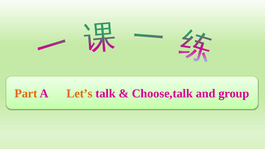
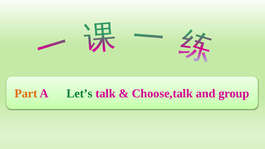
Let’s colour: orange -> green
